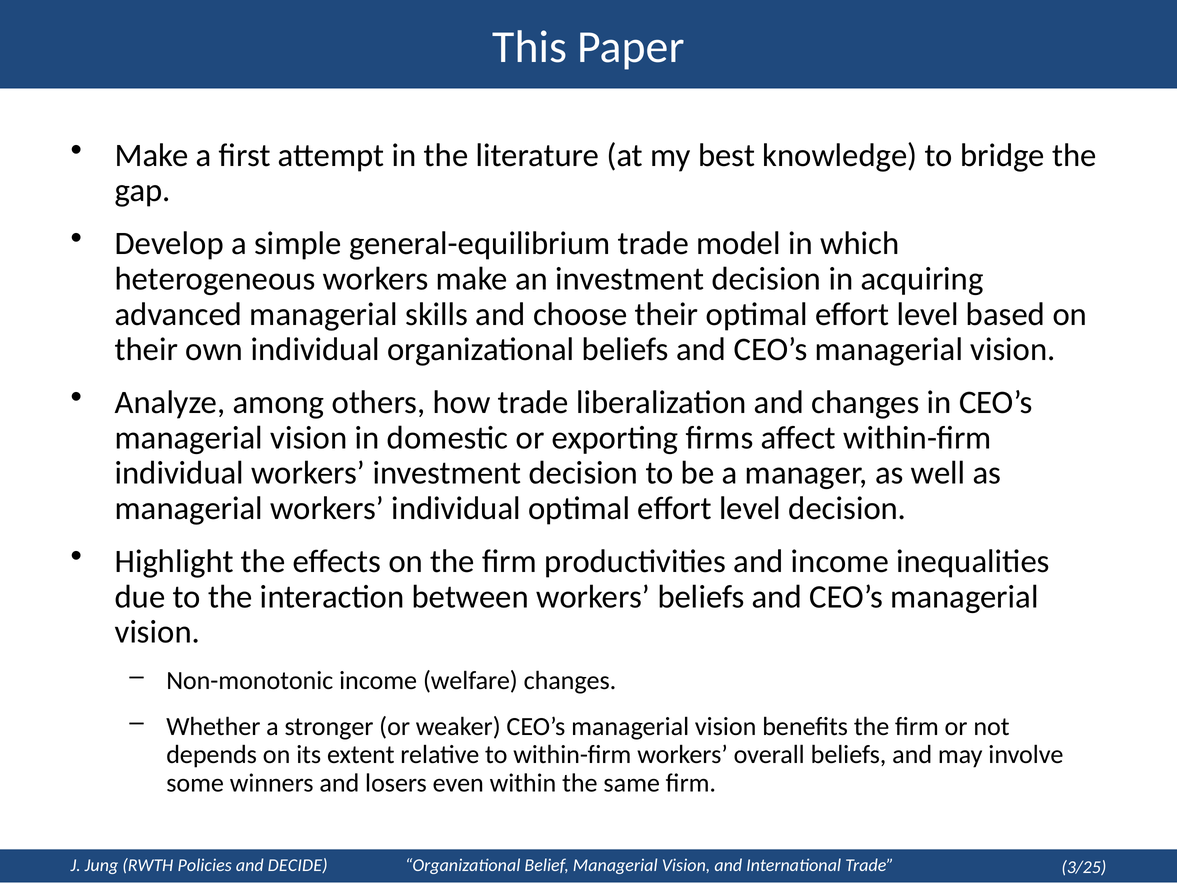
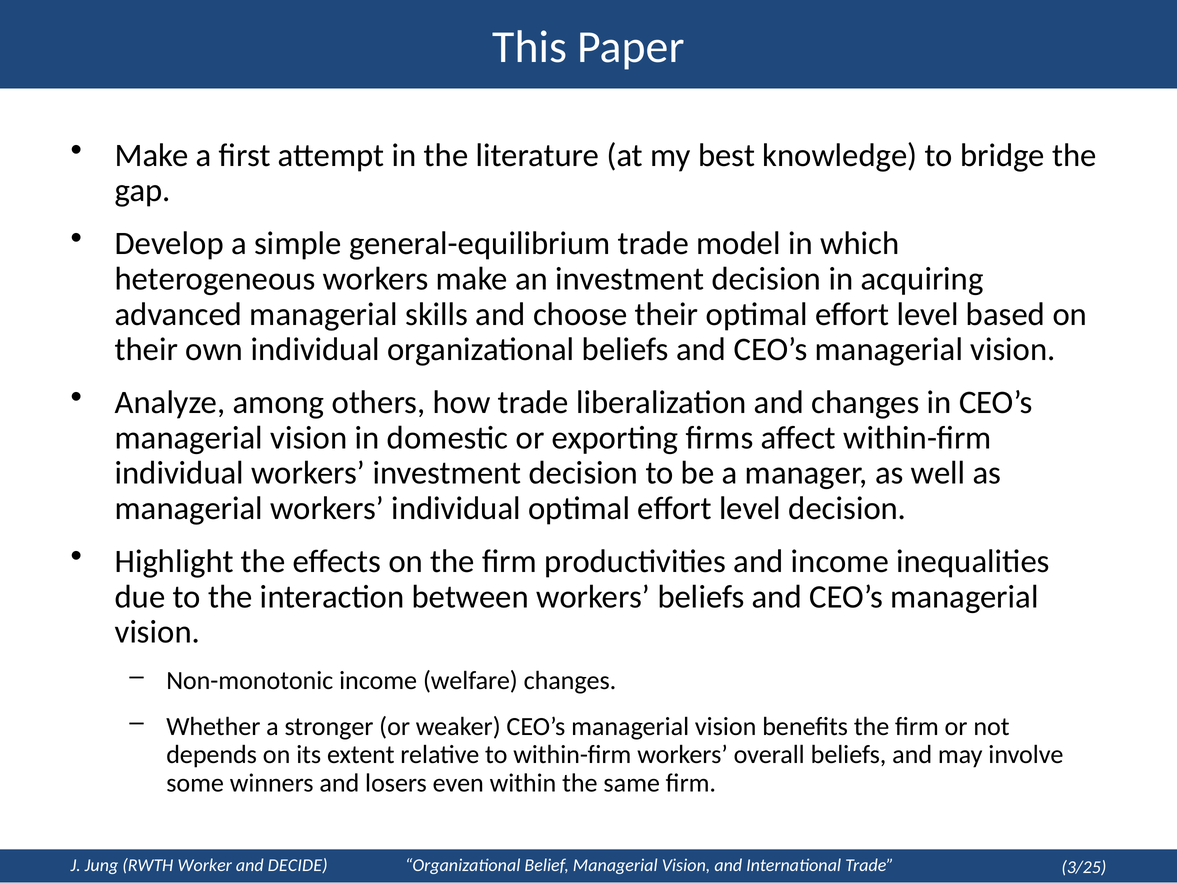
Policies: Policies -> Worker
